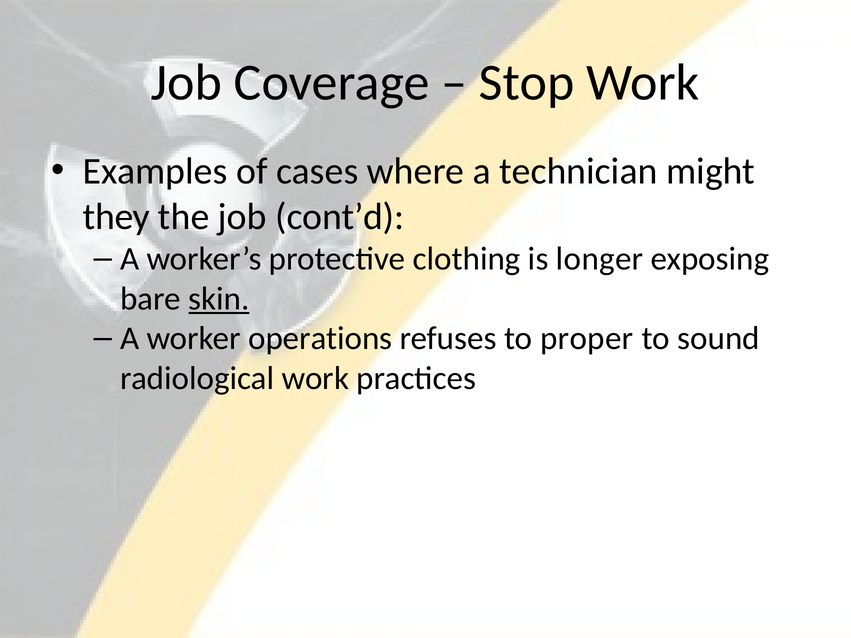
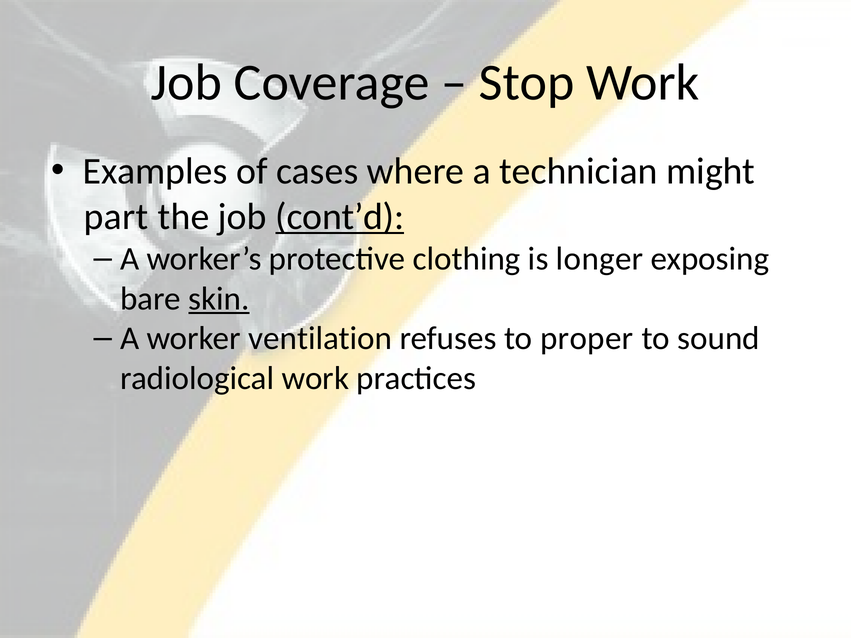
they: they -> part
cont’d underline: none -> present
operations: operations -> ventilation
